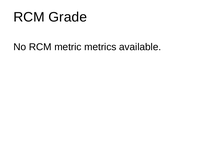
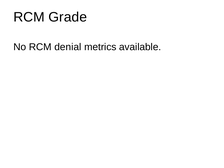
metric: metric -> denial
